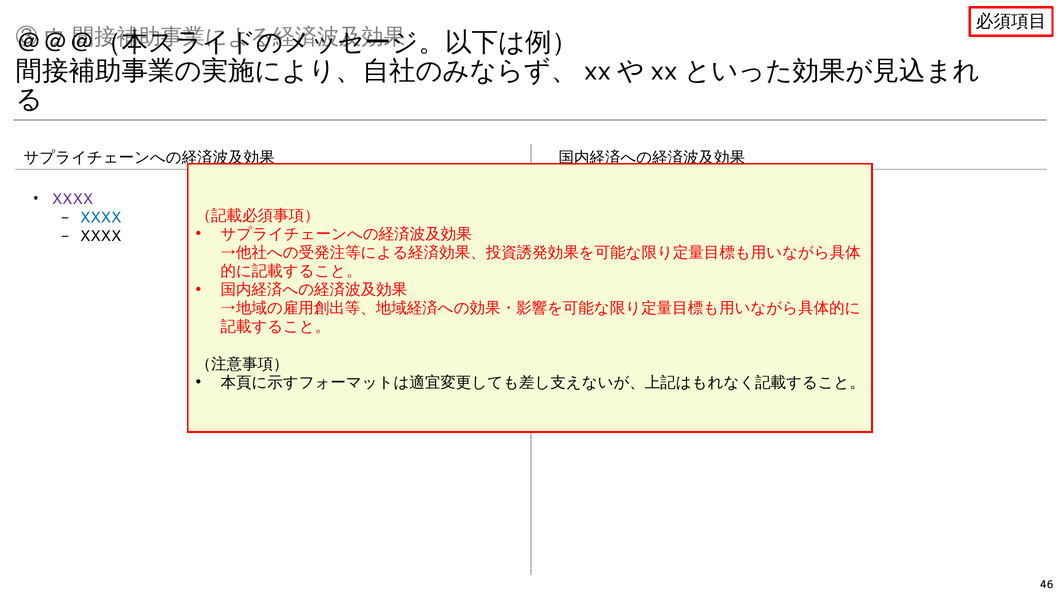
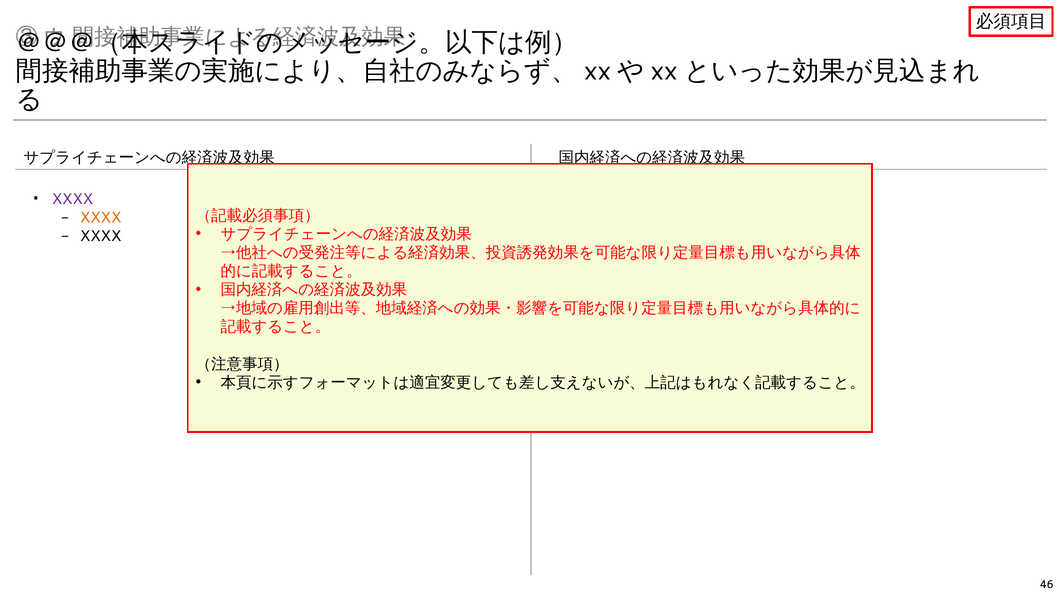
XXXX at (101, 218) colour: blue -> orange
